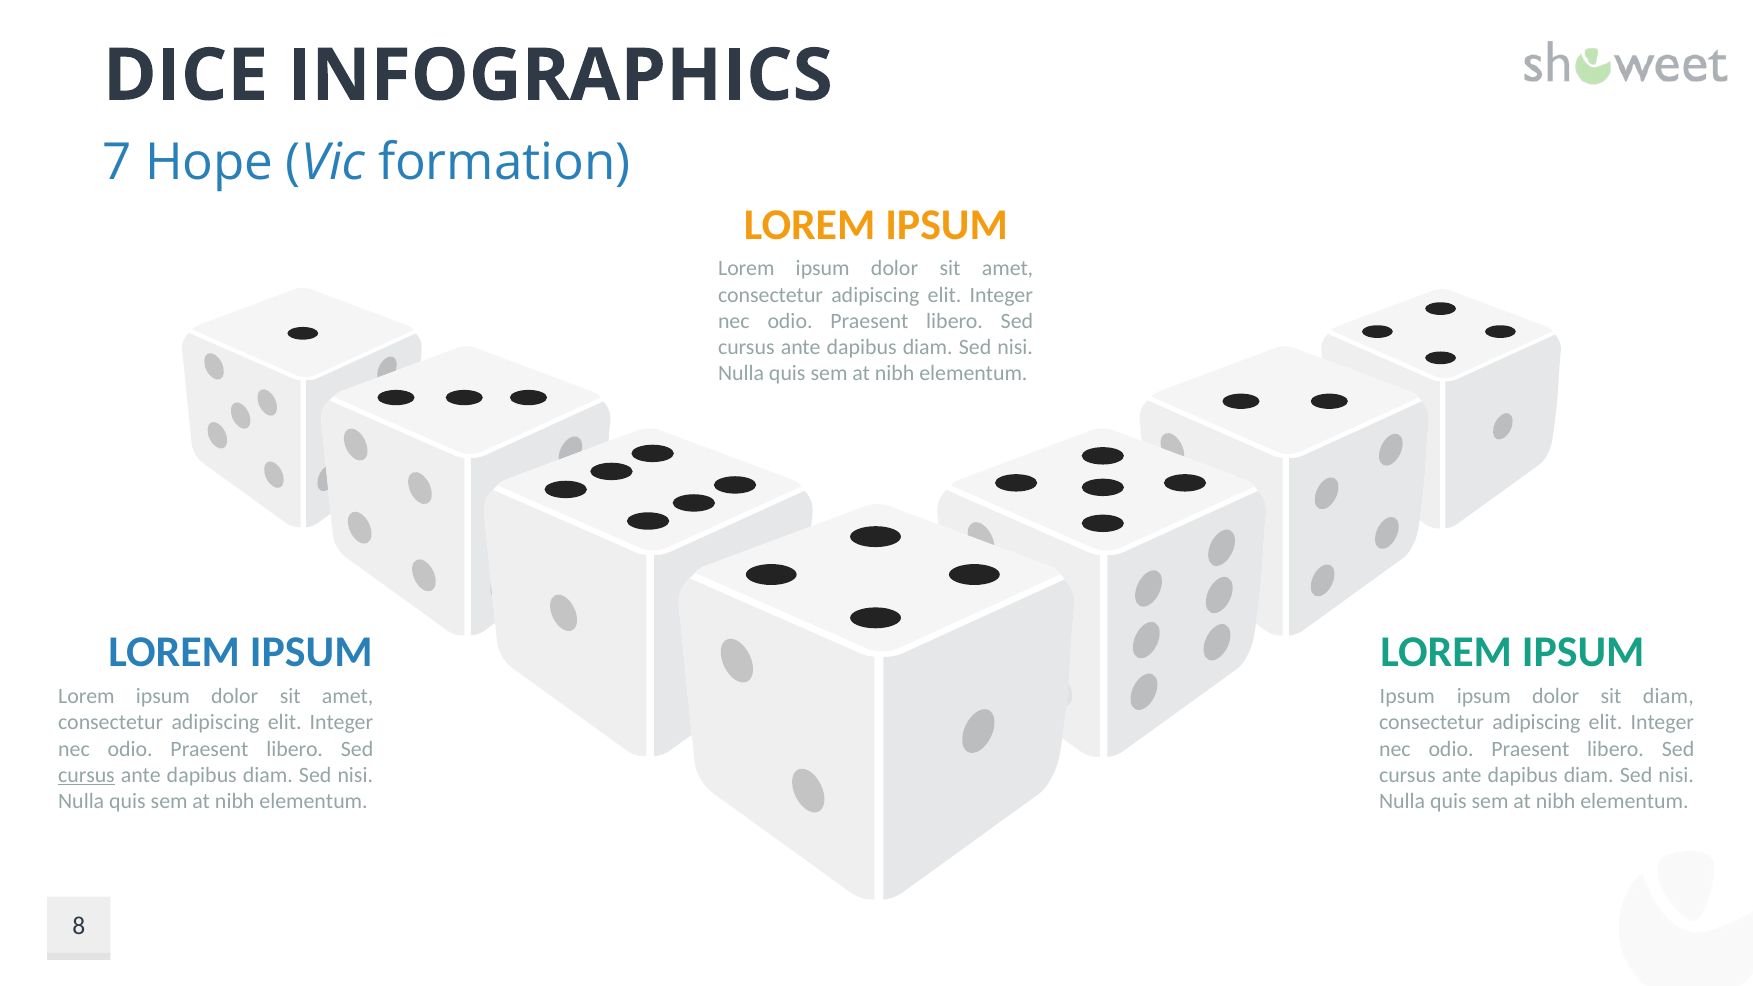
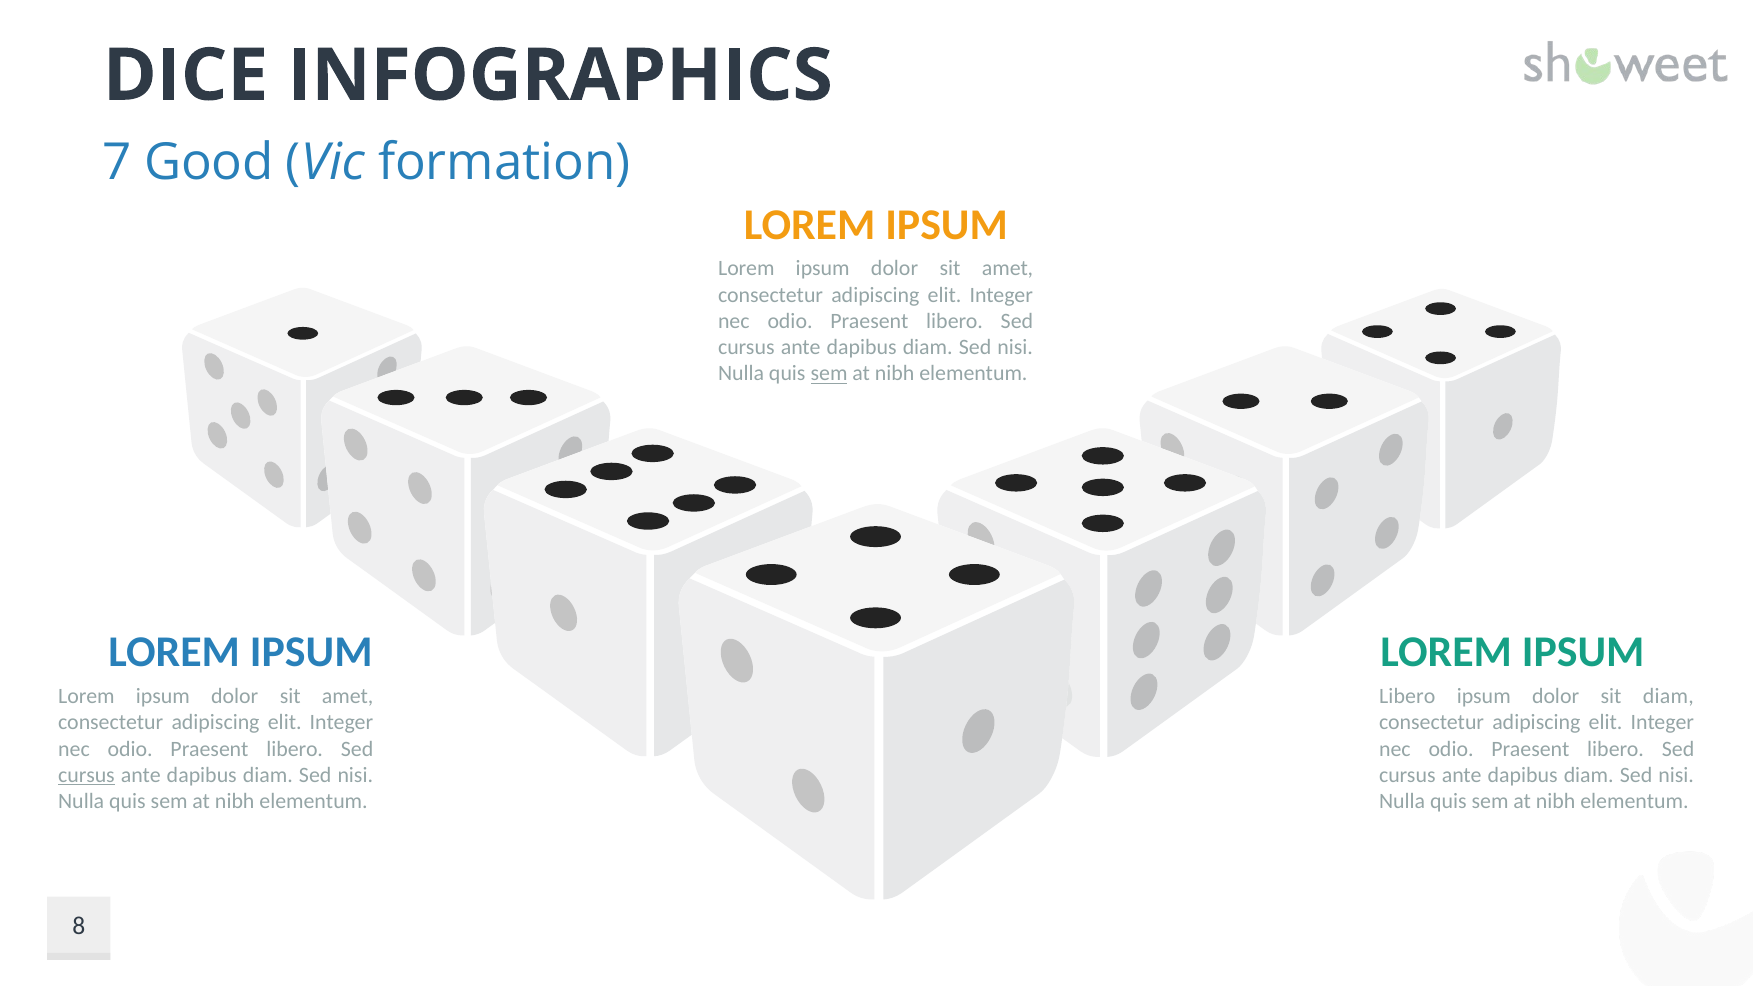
Hope: Hope -> Good
sem at (829, 374) underline: none -> present
Ipsum at (1407, 696): Ipsum -> Libero
